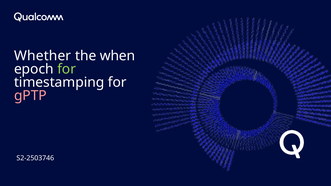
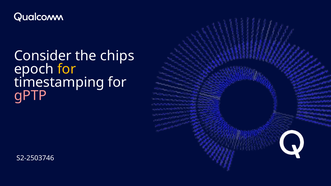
Whether: Whether -> Consider
when: when -> chips
for at (67, 69) colour: light green -> yellow
